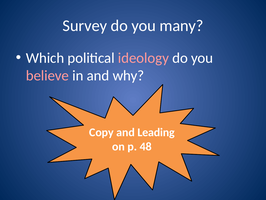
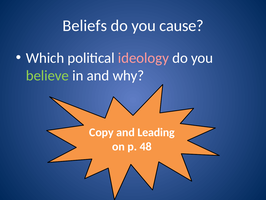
Survey: Survey -> Beliefs
many: many -> cause
believe colour: pink -> light green
